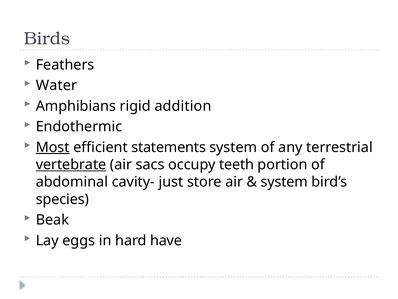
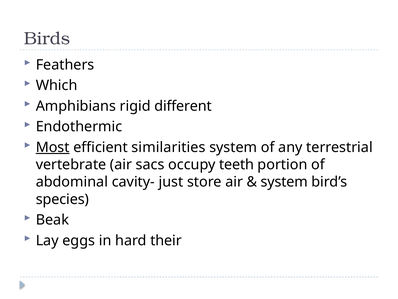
Water: Water -> Which
addition: addition -> different
statements: statements -> similarities
vertebrate underline: present -> none
have: have -> their
